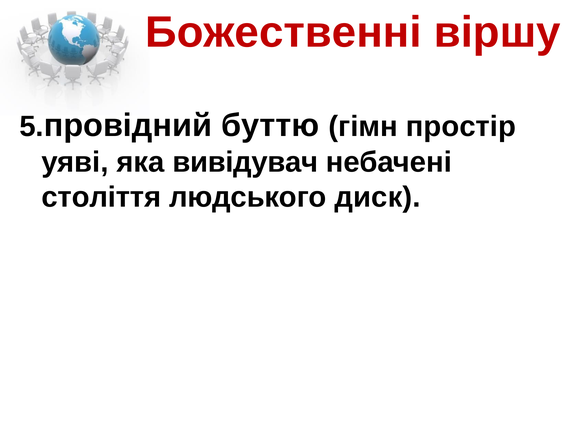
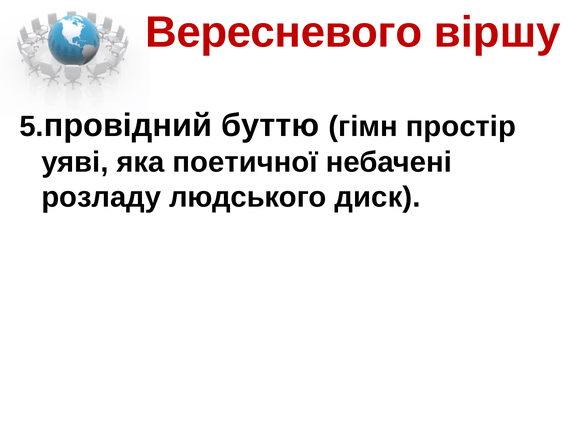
Божественні: Божественні -> Вересневого
вивідувач: вивідувач -> поетичної
століття: століття -> розладу
